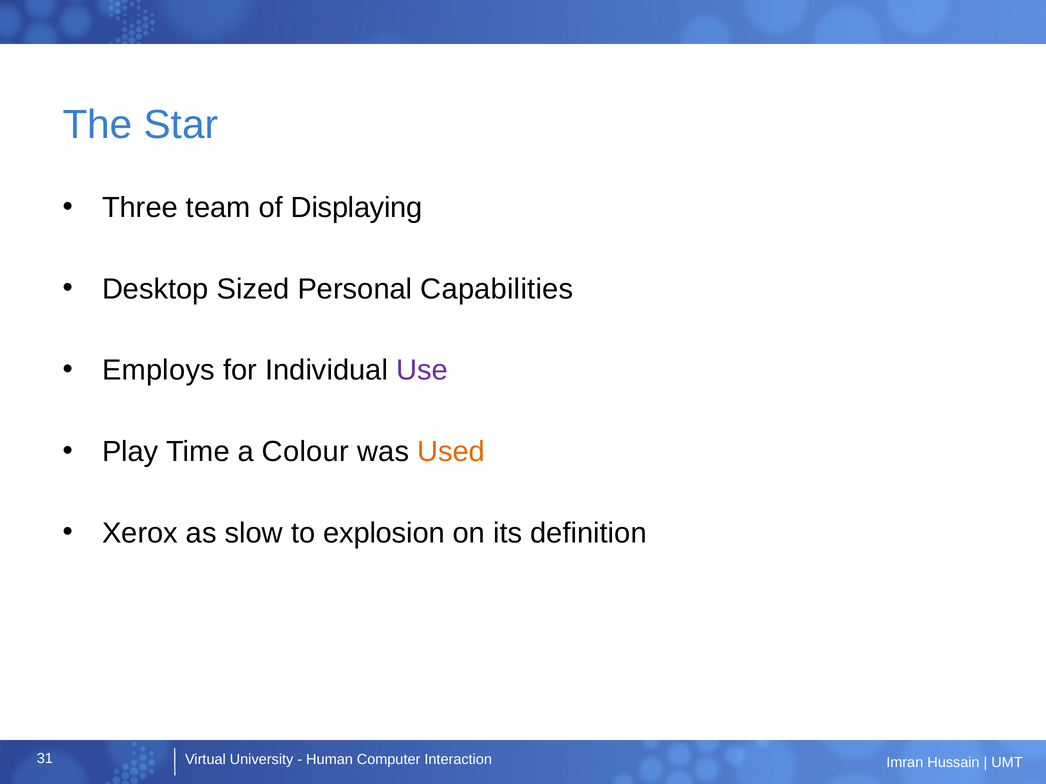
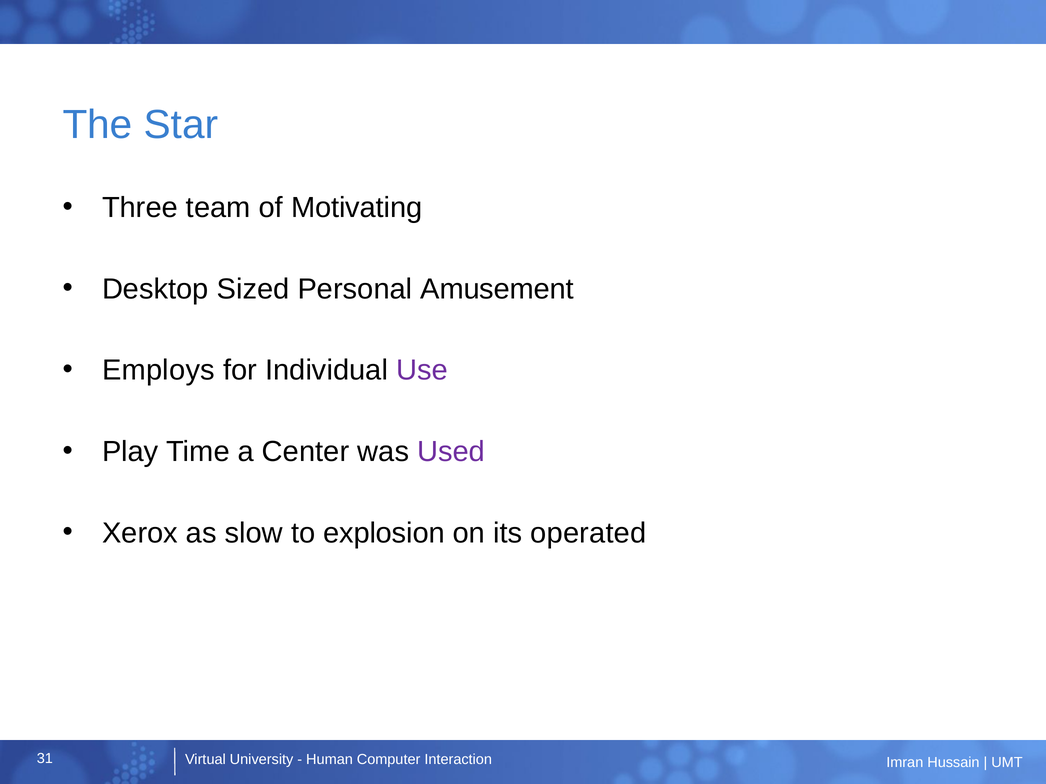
Displaying: Displaying -> Motivating
Capabilities: Capabilities -> Amusement
Colour: Colour -> Center
Used colour: orange -> purple
definition: definition -> operated
